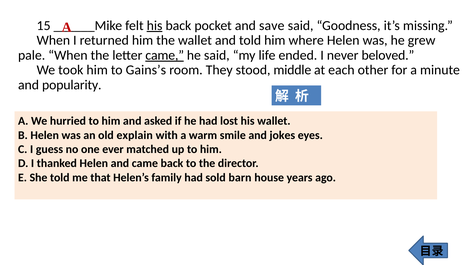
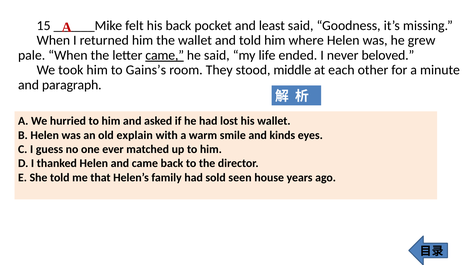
his at (155, 26) underline: present -> none
save: save -> least
popularity: popularity -> paragraph
jokes: jokes -> kinds
barn: barn -> seen
